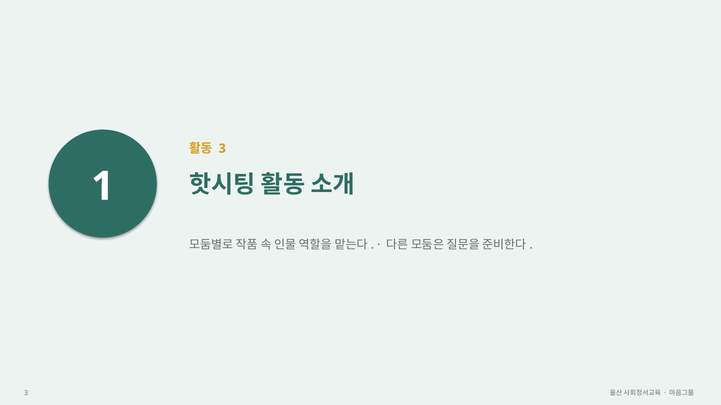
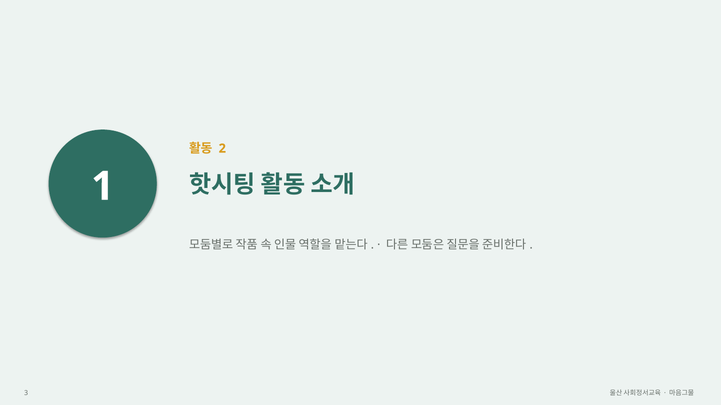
3 at (222, 149): 3 -> 2
